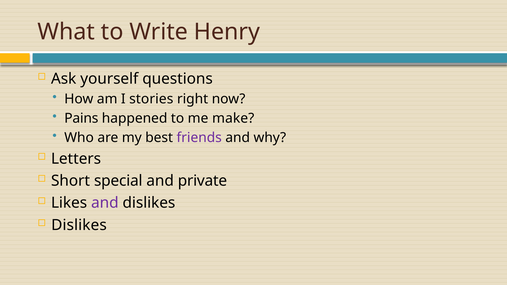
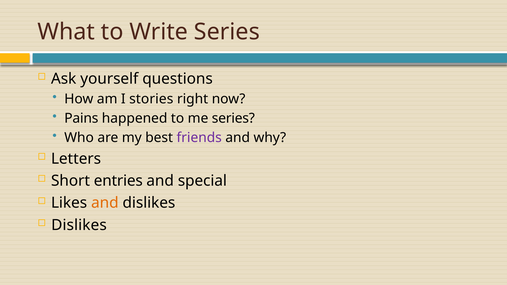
Write Henry: Henry -> Series
me make: make -> series
special: special -> entries
private: private -> special
and at (105, 203) colour: purple -> orange
